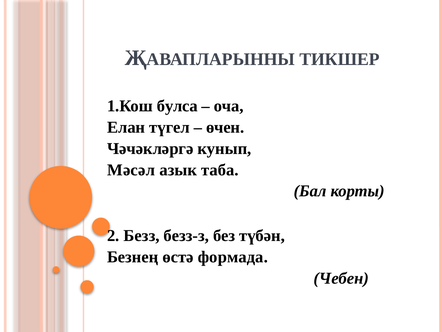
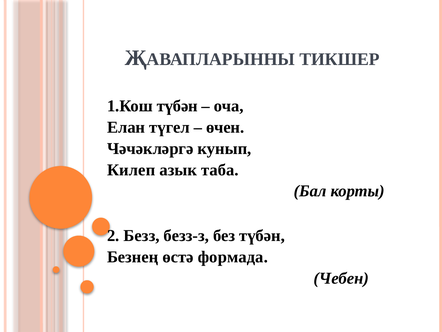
1.Кош булса: булса -> түбән
Мәсәл: Мәсәл -> Килеп
